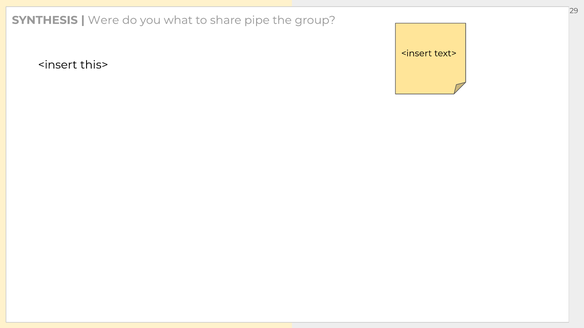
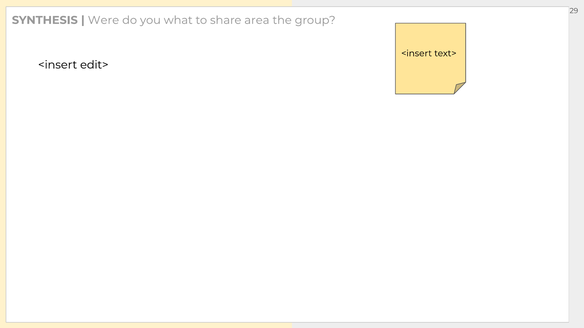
pipe: pipe -> area
this>: this> -> edit>
